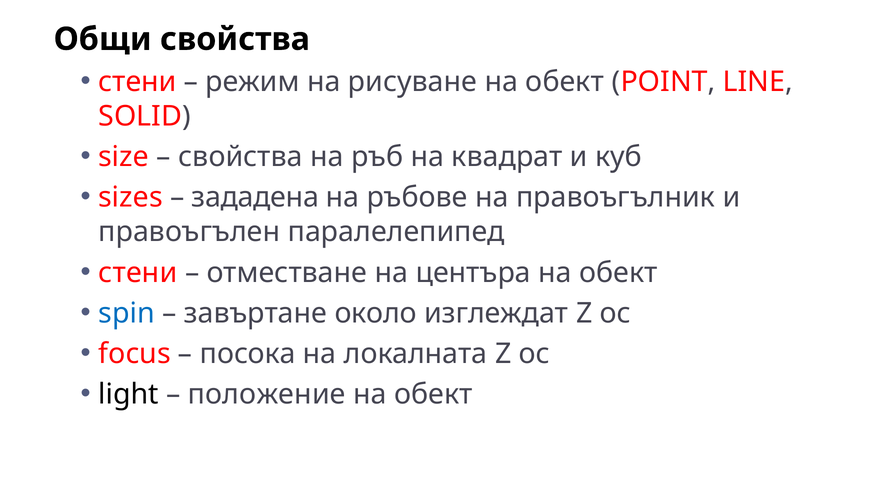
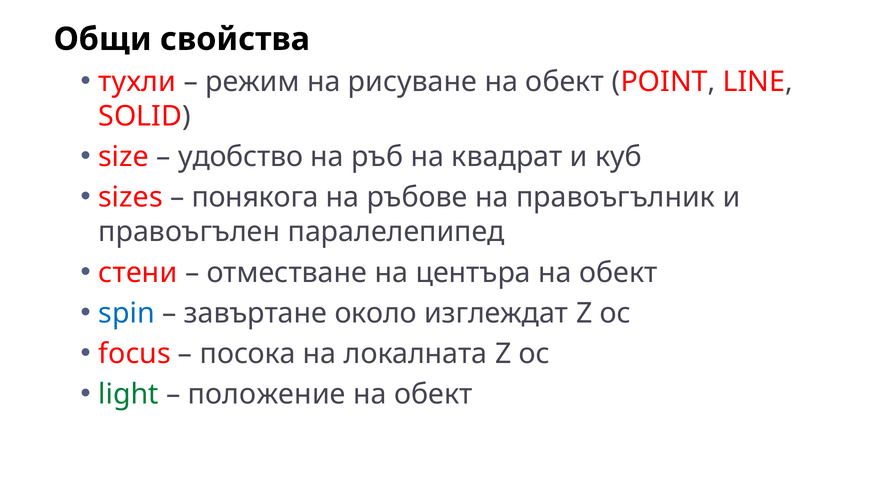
стени at (137, 82): стени -> тухли
свойства at (241, 157): свойства -> удобство
зададена: зададена -> понякога
light colour: black -> green
